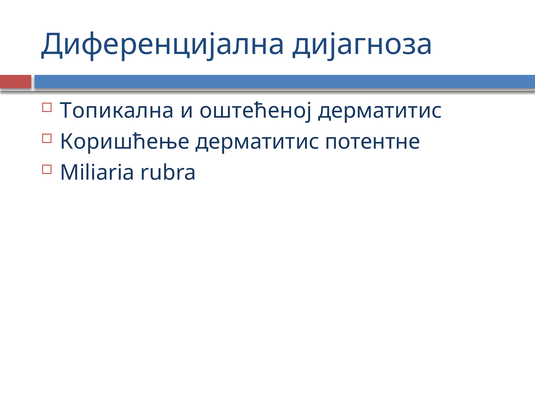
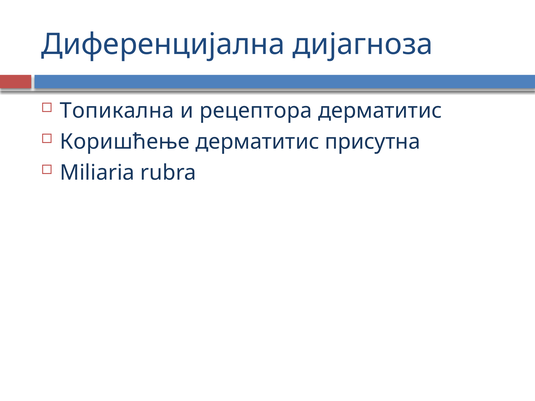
оштећеној: оштећеној -> рецептора
потентне: потентне -> присутна
